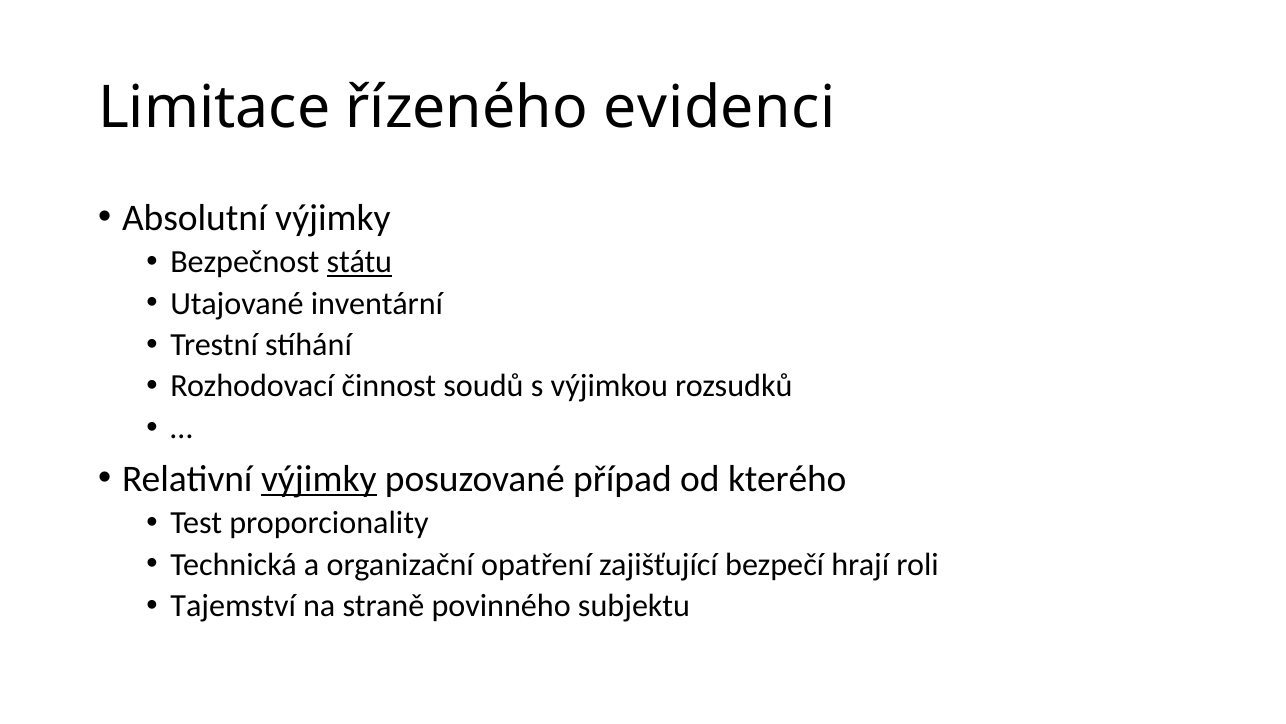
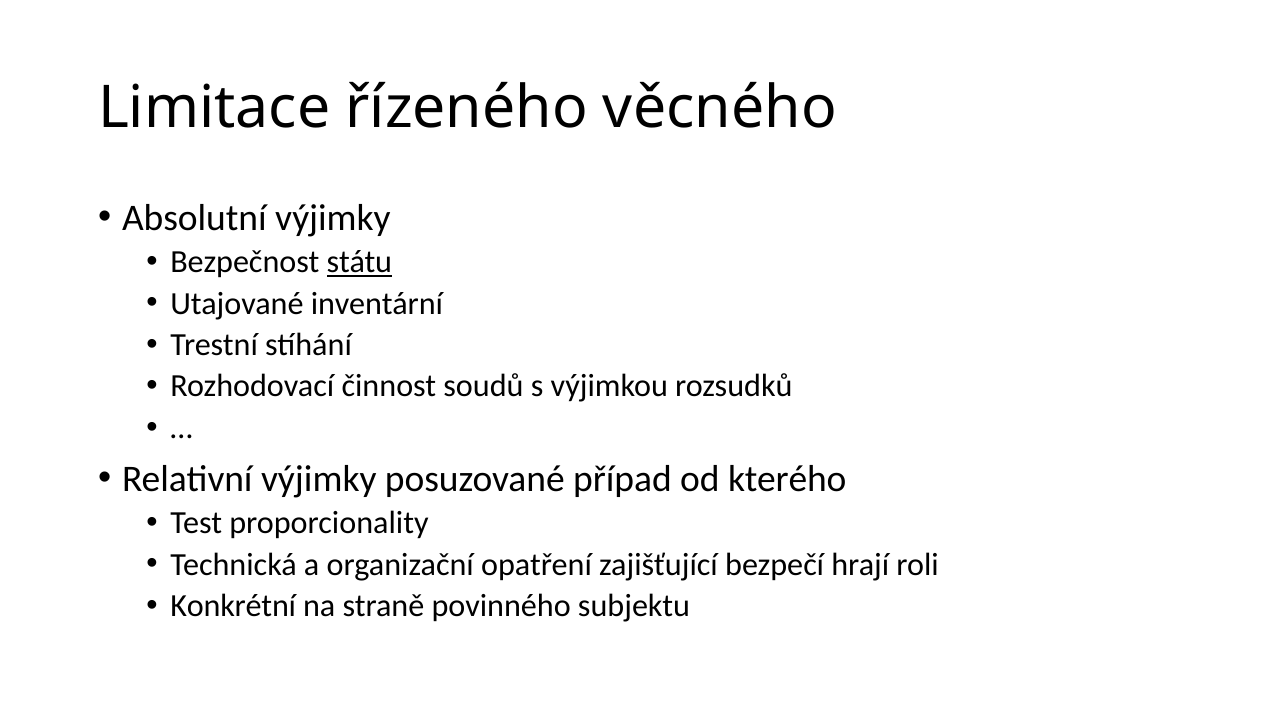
evidenci: evidenci -> věcného
výjimky at (319, 478) underline: present -> none
Tajemství: Tajemství -> Konkrétní
